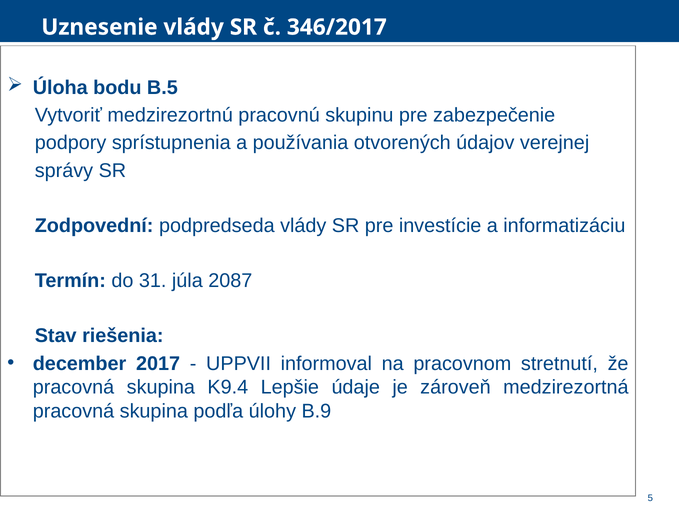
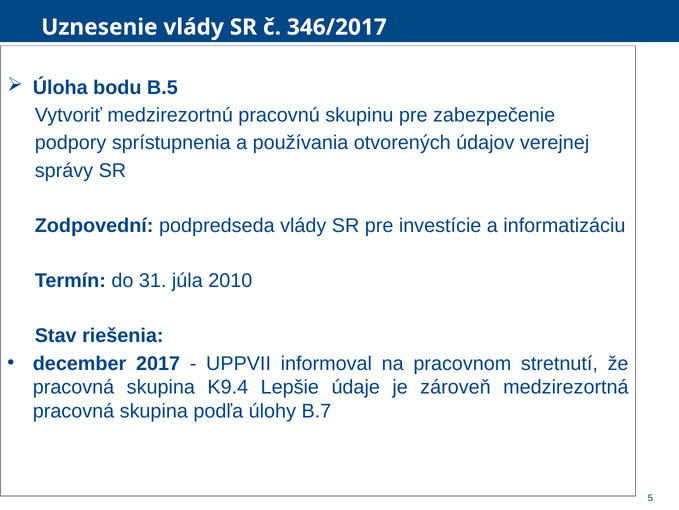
2087: 2087 -> 2010
B.9: B.9 -> B.7
